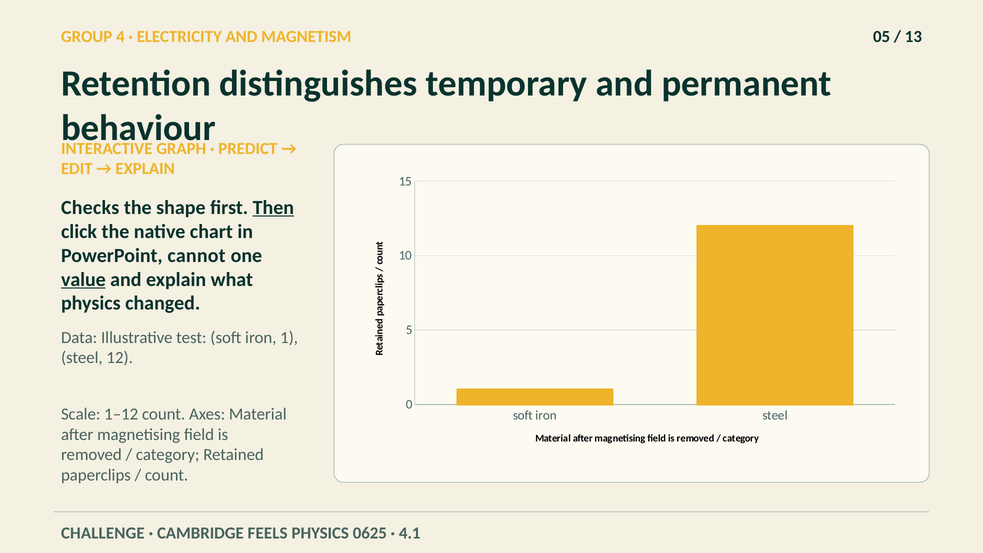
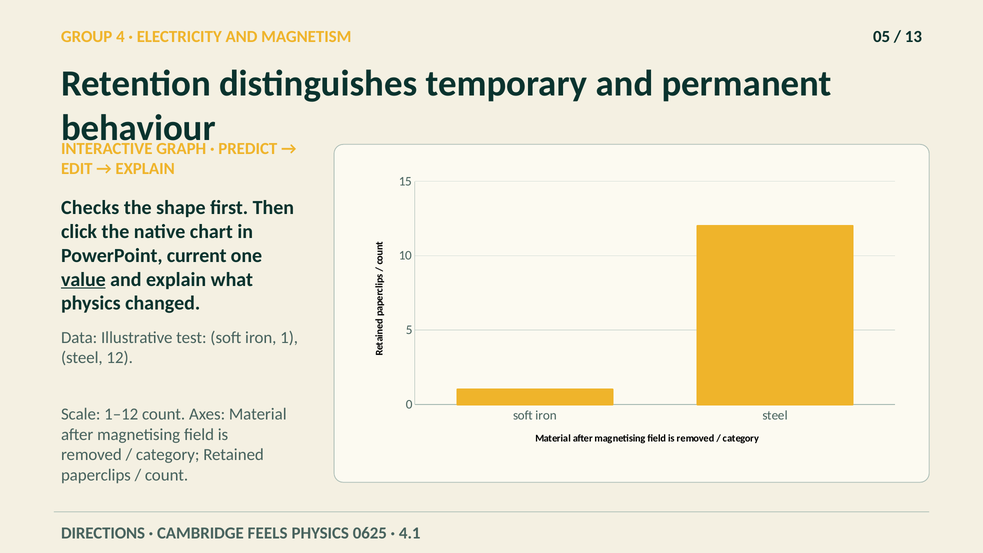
Then underline: present -> none
cannot: cannot -> current
CHALLENGE: CHALLENGE -> DIRECTIONS
